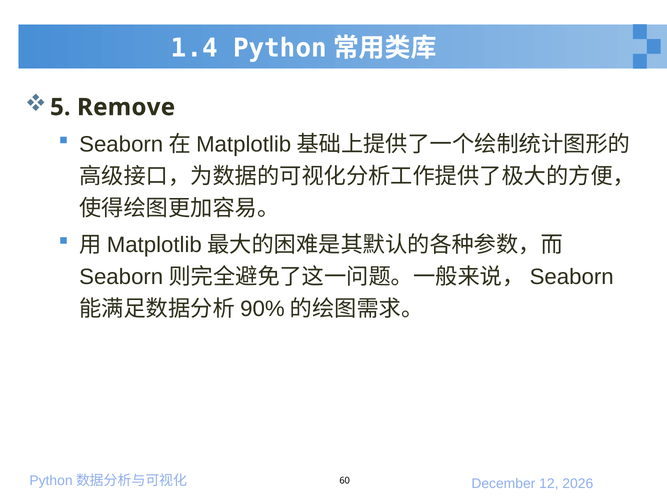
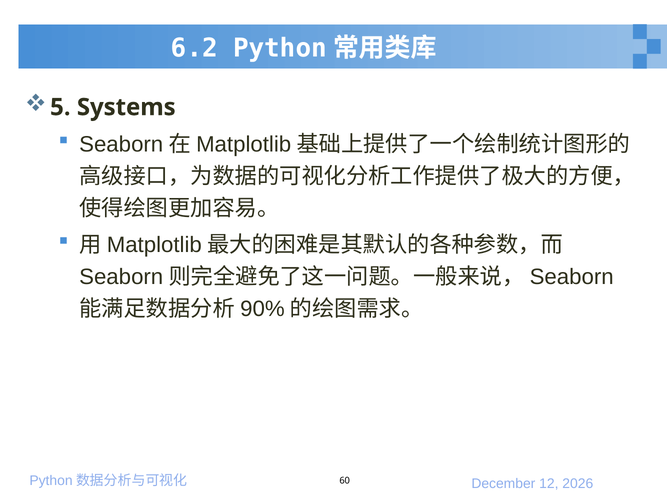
1.4: 1.4 -> 6.2
Remove: Remove -> Systems
